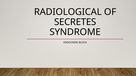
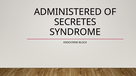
RADIOLOGICAL: RADIOLOGICAL -> ADMINISTERED
